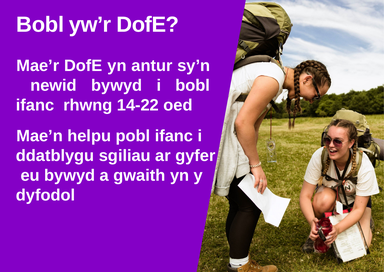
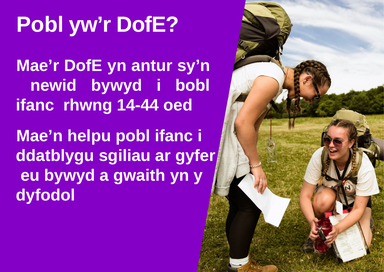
Bobl at (40, 25): Bobl -> Pobl
14-22: 14-22 -> 14-44
